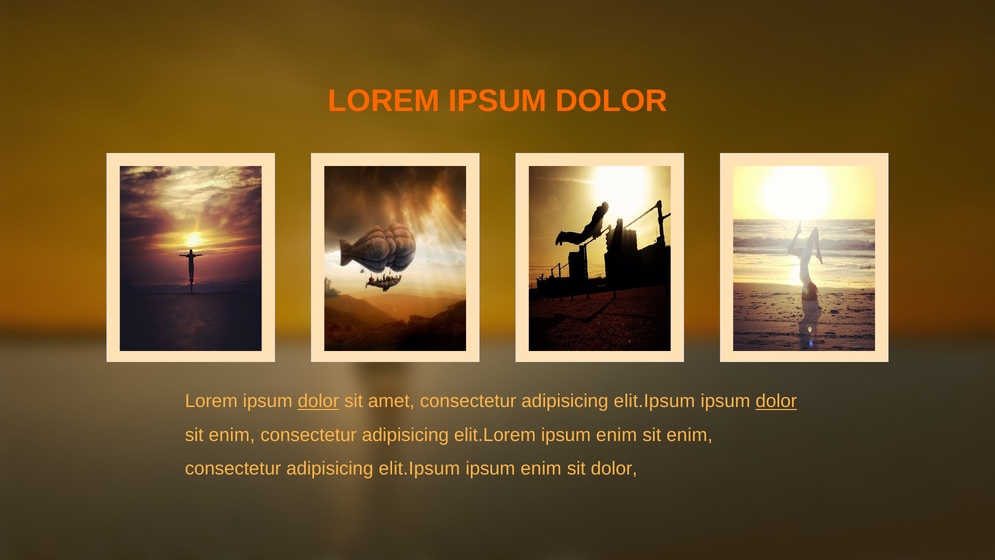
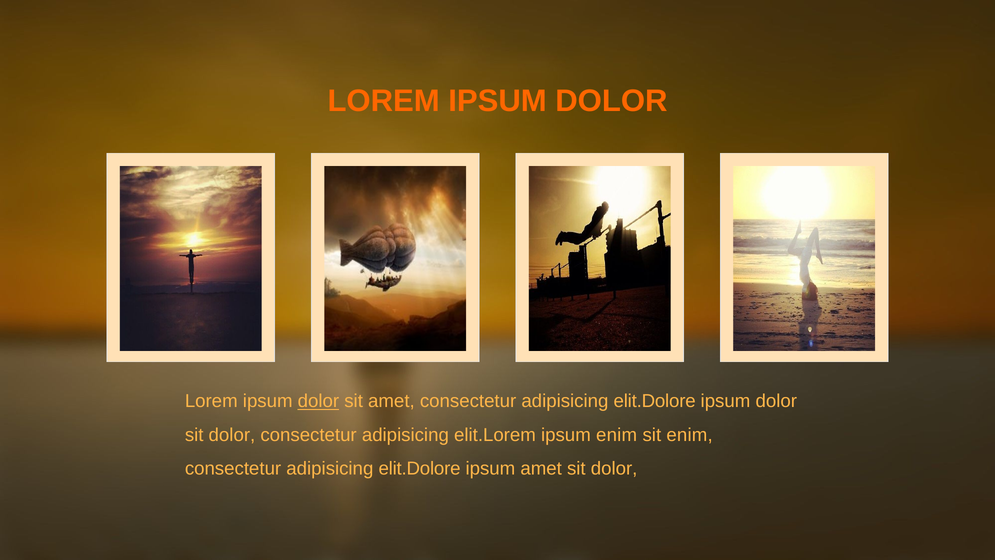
amet consectetur adipisicing elit.Ipsum: elit.Ipsum -> elit.Dolore
dolor at (776, 401) underline: present -> none
enim at (232, 435): enim -> dolor
elit.Ipsum at (419, 468): elit.Ipsum -> elit.Dolore
enim at (541, 468): enim -> amet
